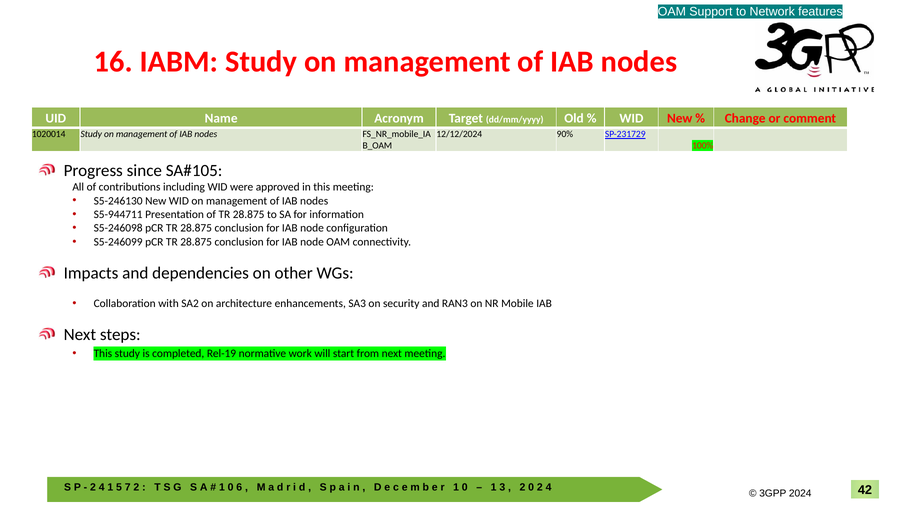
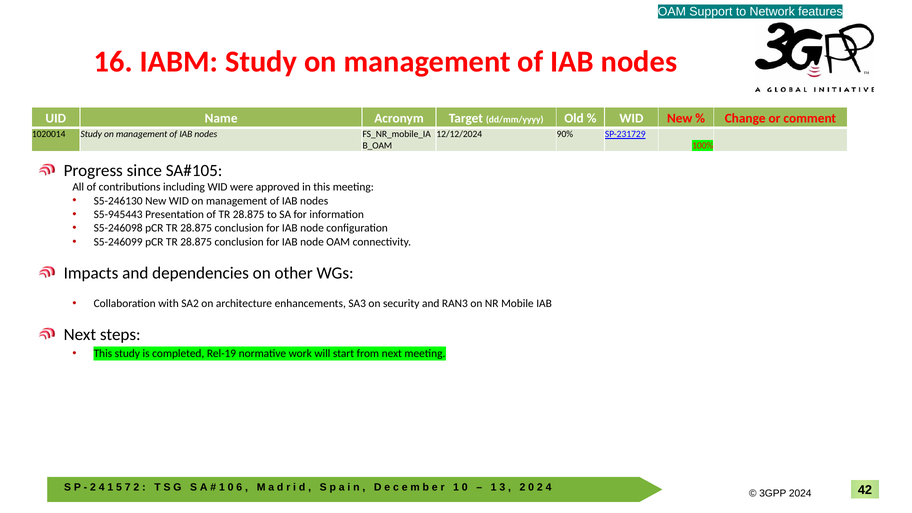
S5-944711: S5-944711 -> S5-945443
